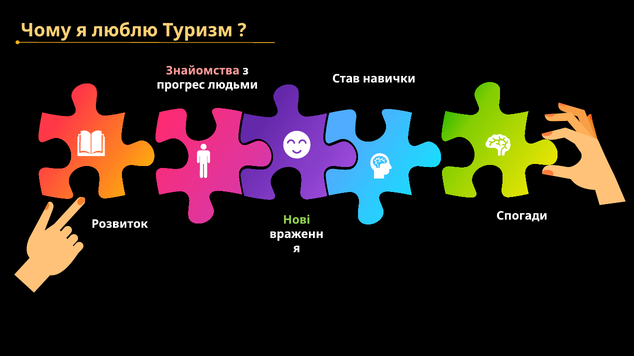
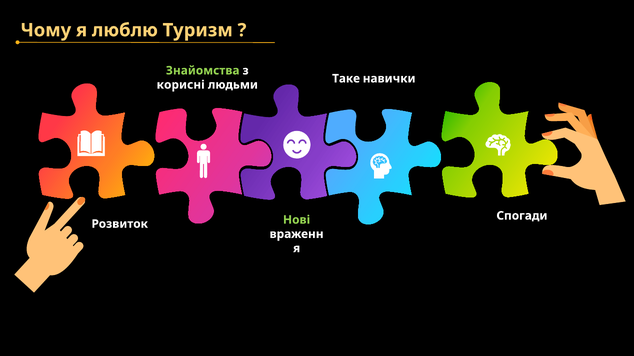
Знайомства colour: pink -> light green
Став: Став -> Таке
прогрес: прогрес -> корисні
